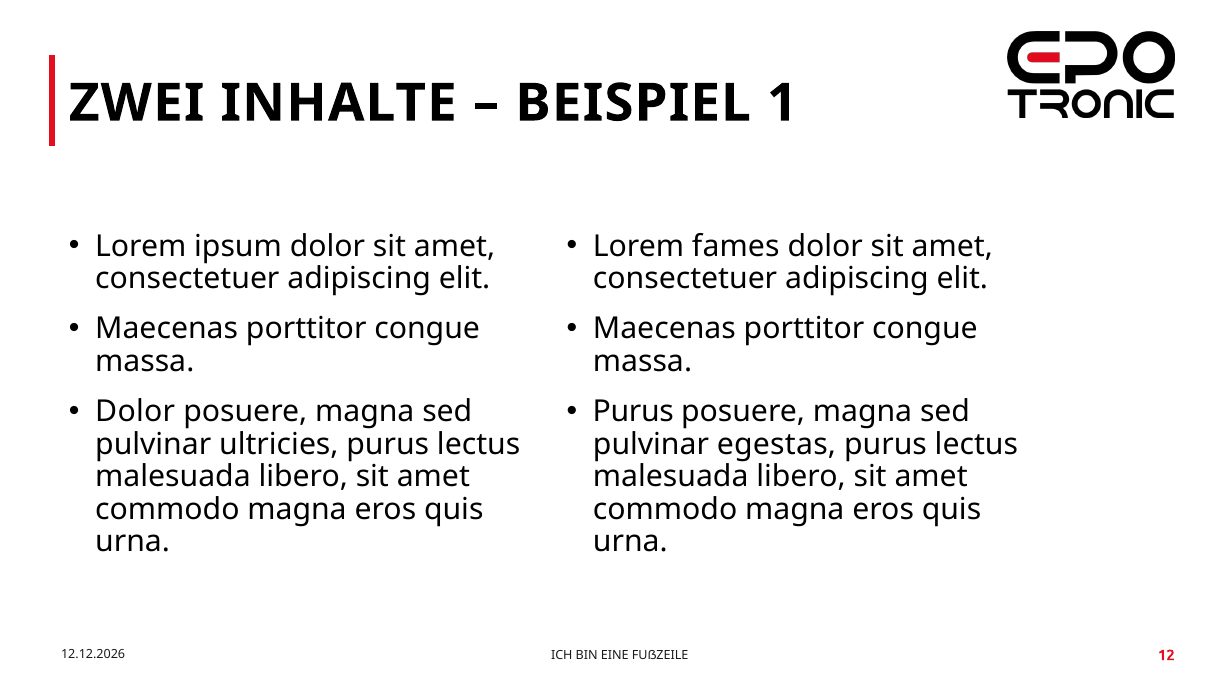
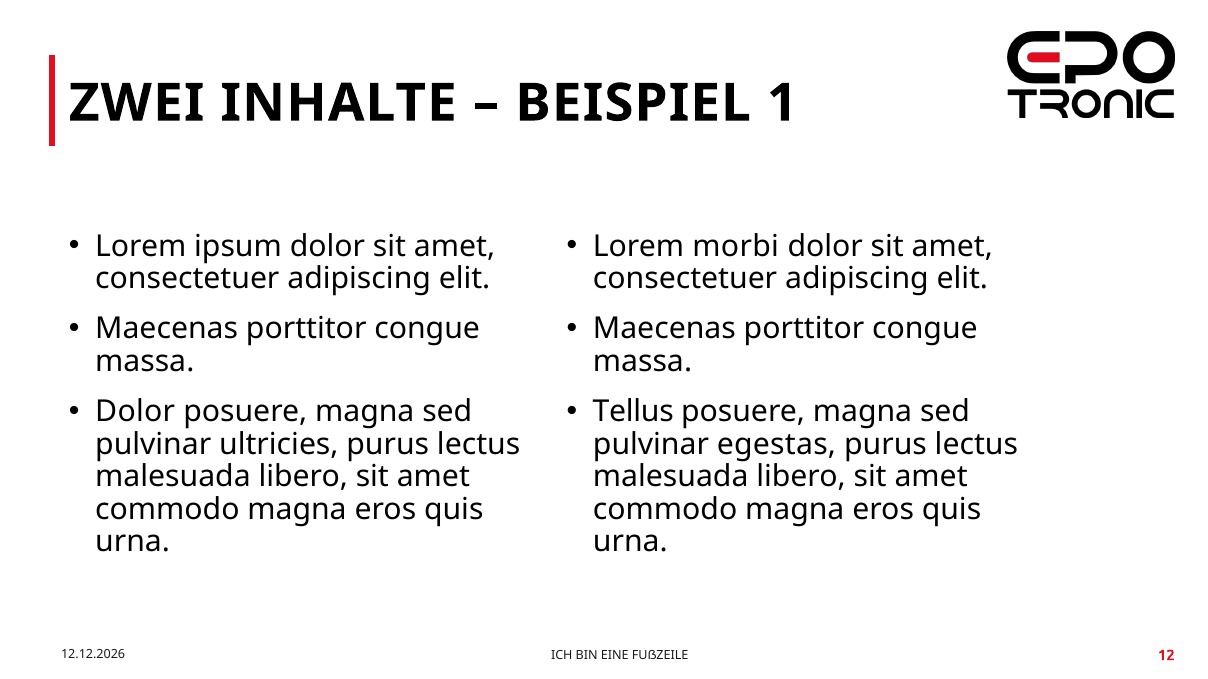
fames: fames -> morbi
Purus at (633, 412): Purus -> Tellus
